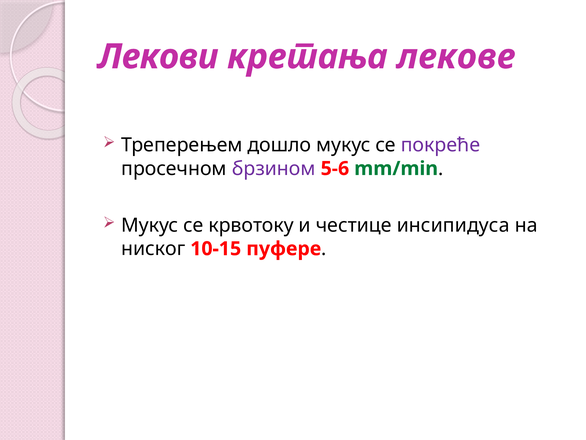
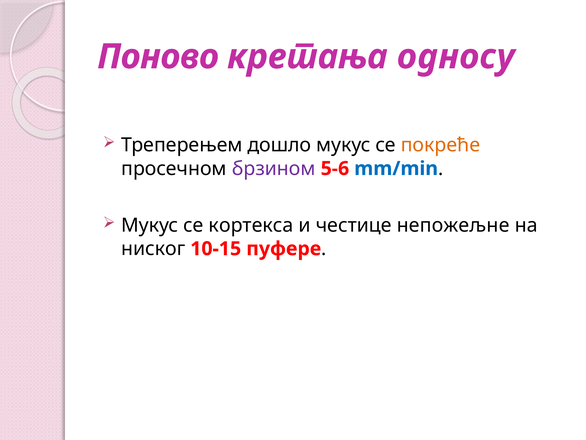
Лекови: Лекови -> Поново
лекове: лекове -> односу
покреће colour: purple -> orange
mm/min colour: green -> blue
крвотоку: крвотоку -> кортекса
инсипидуса: инсипидуса -> непожељне
